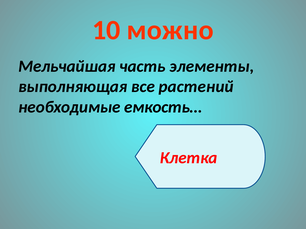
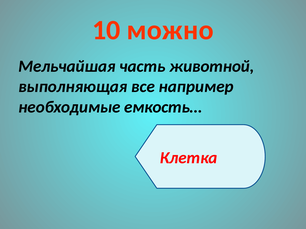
элементы: элементы -> животной
растений: растений -> например
